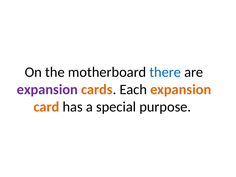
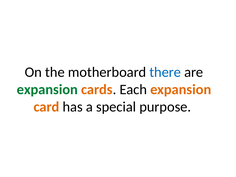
expansion at (47, 90) colour: purple -> green
